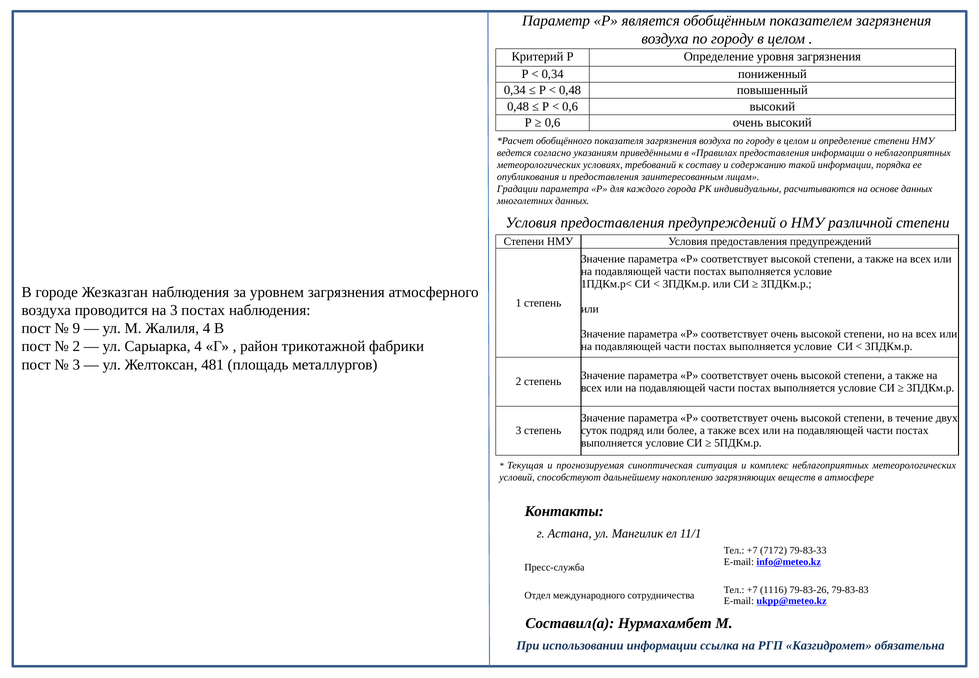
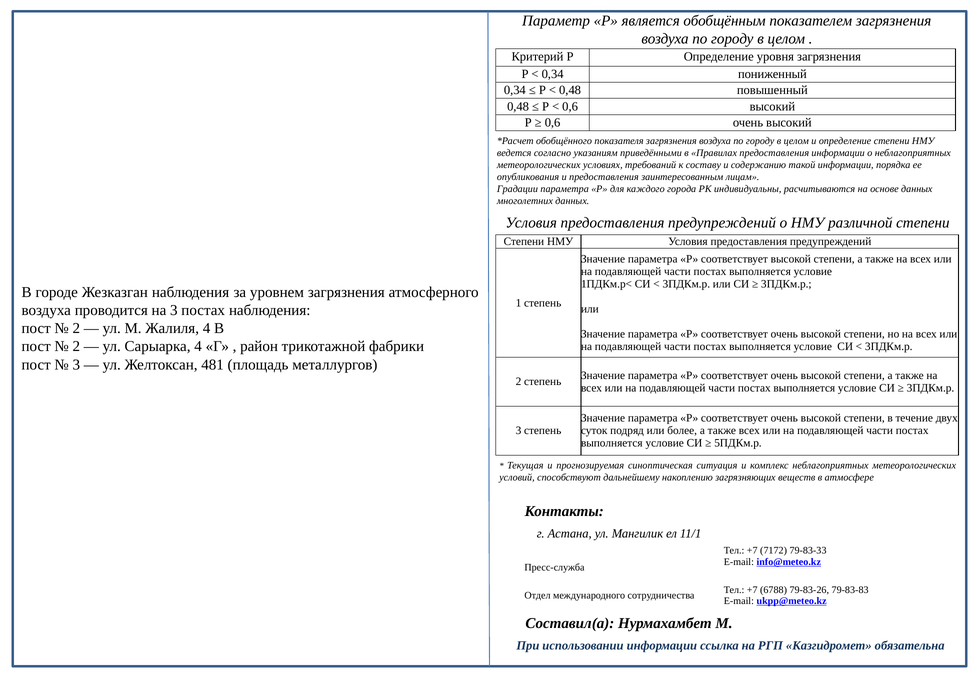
9 at (76, 328): 9 -> 2
1116: 1116 -> 6788
